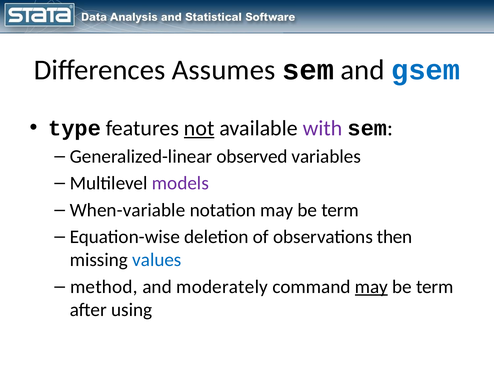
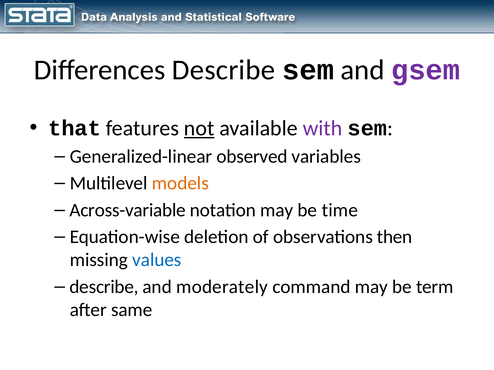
Differences Assumes: Assumes -> Describe
gsem colour: blue -> purple
type: type -> that
models colour: purple -> orange
When-variable: When-variable -> Across-variable
notation may be term: term -> time
method at (104, 287): method -> describe
may at (371, 287) underline: present -> none
using: using -> same
